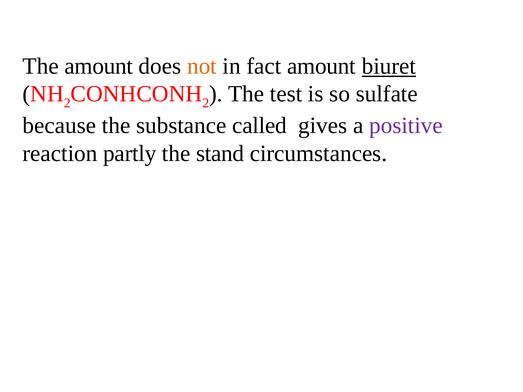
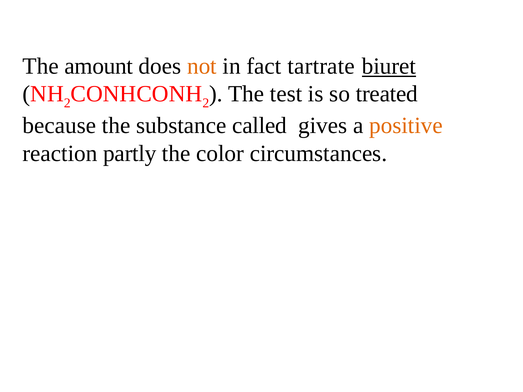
fact amount: amount -> tartrate
sulfate: sulfate -> treated
positive colour: purple -> orange
stand: stand -> color
